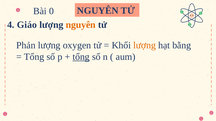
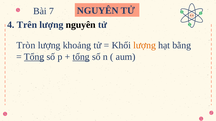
0: 0 -> 7
Giáo: Giáo -> Trên
nguyên at (81, 25) colour: orange -> black
Phản: Phản -> Tròn
oxygen: oxygen -> khoảng
Tổng at (34, 57) underline: none -> present
